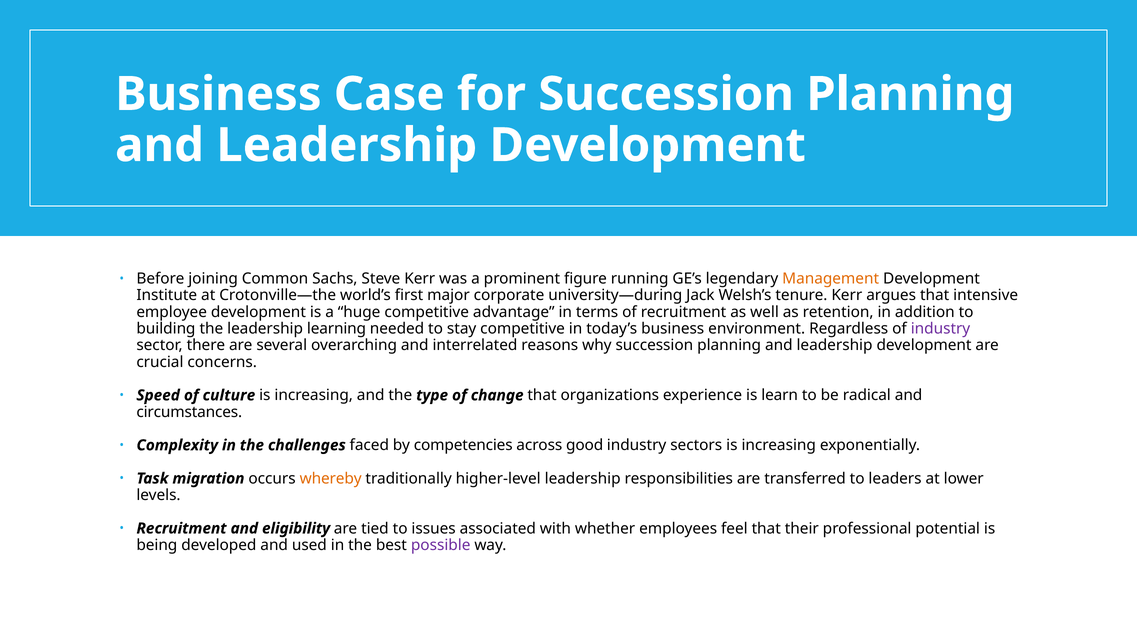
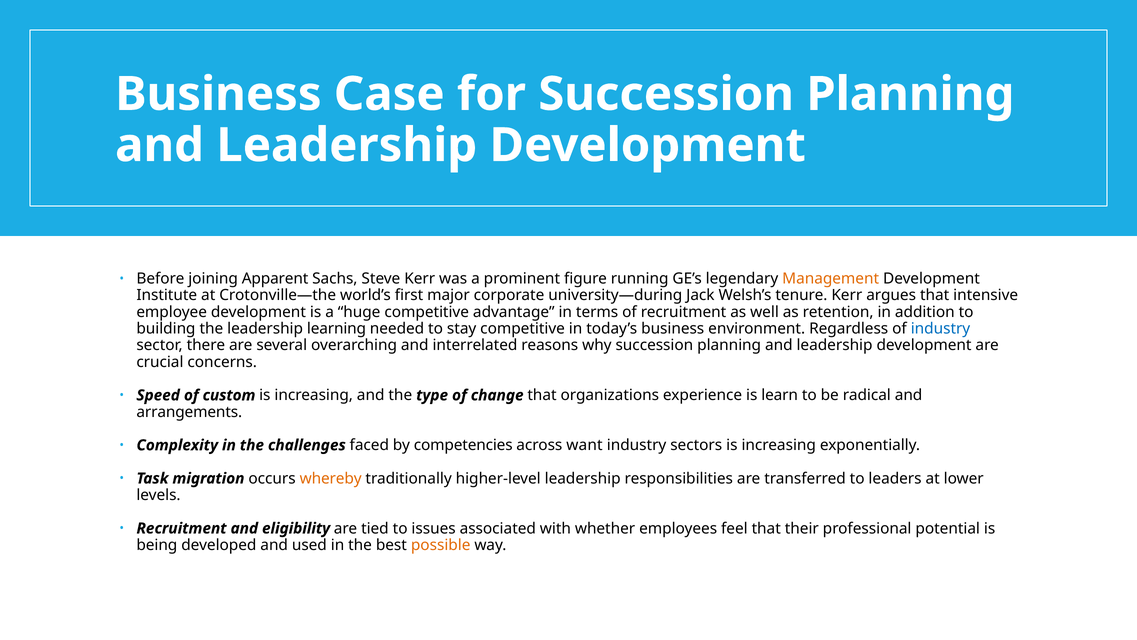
Common: Common -> Apparent
industry at (941, 328) colour: purple -> blue
culture: culture -> custom
circumstances: circumstances -> arrangements
good: good -> want
possible colour: purple -> orange
